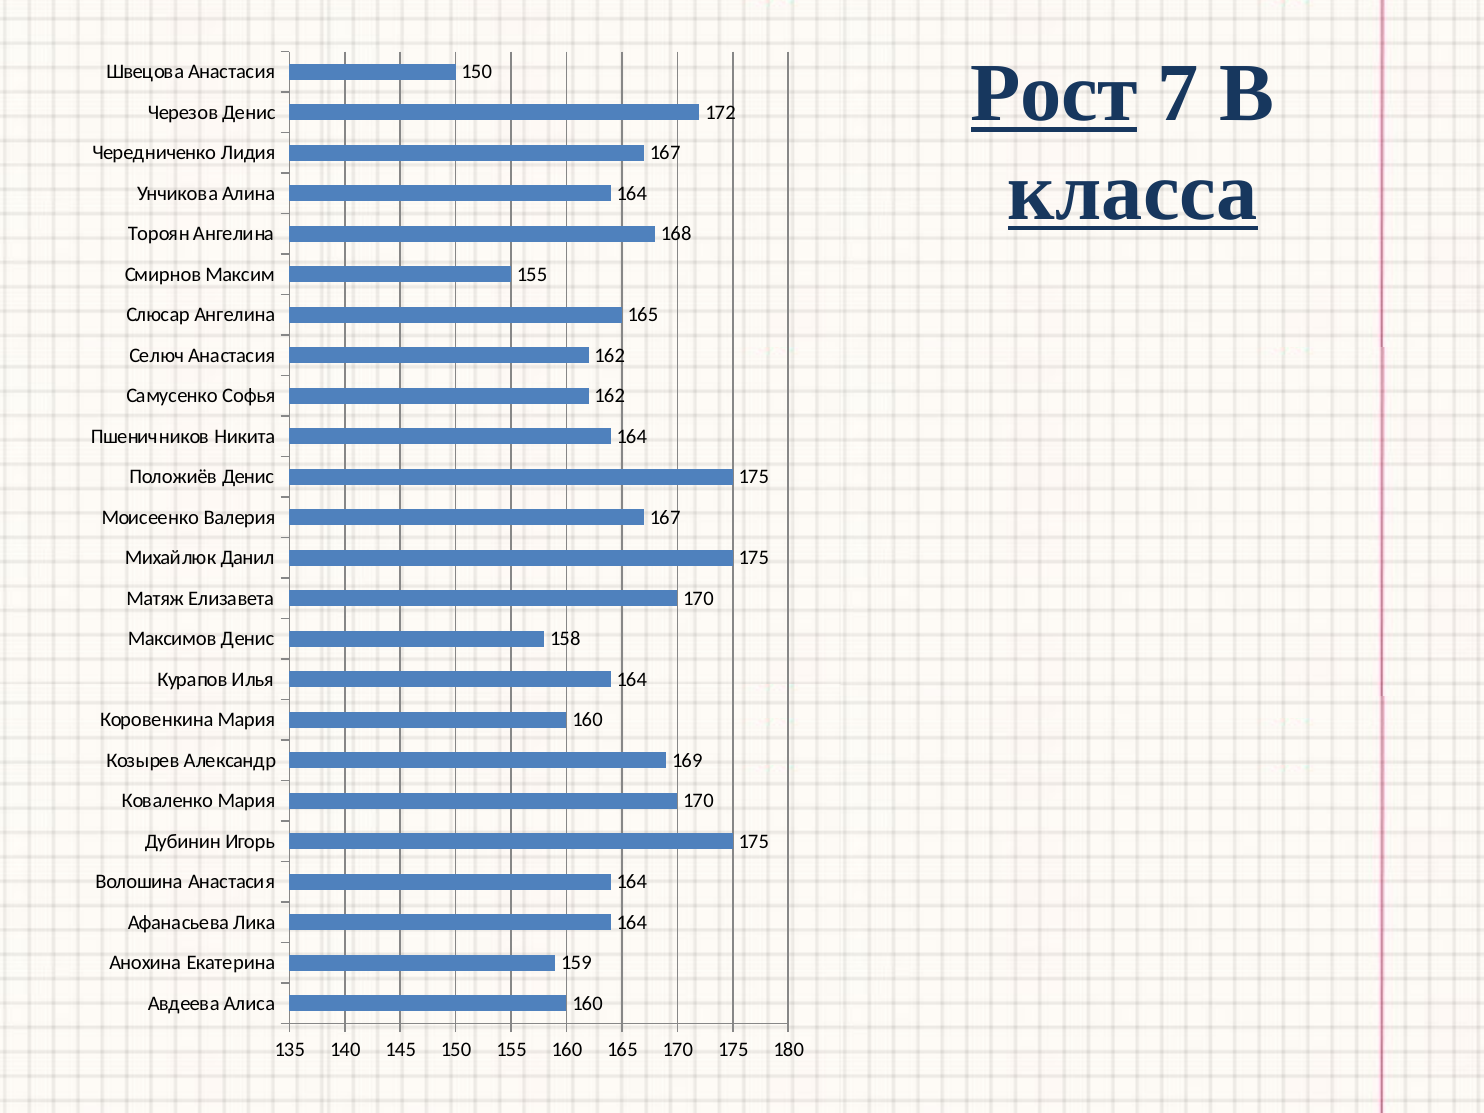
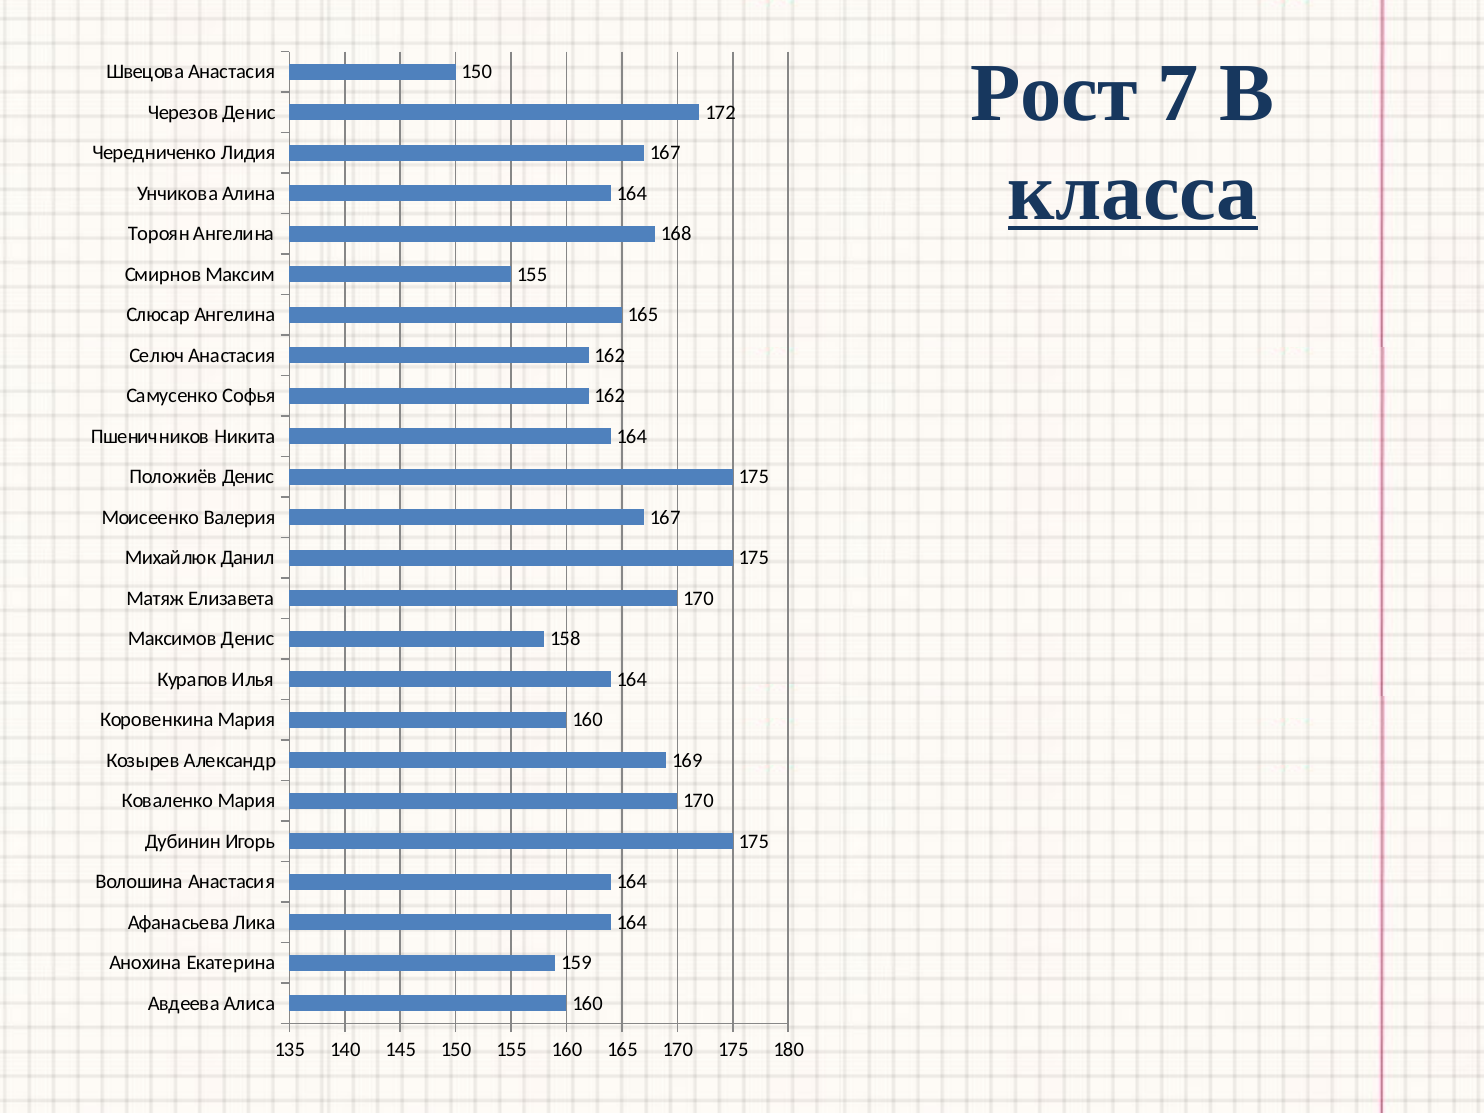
Рост underline: present -> none
